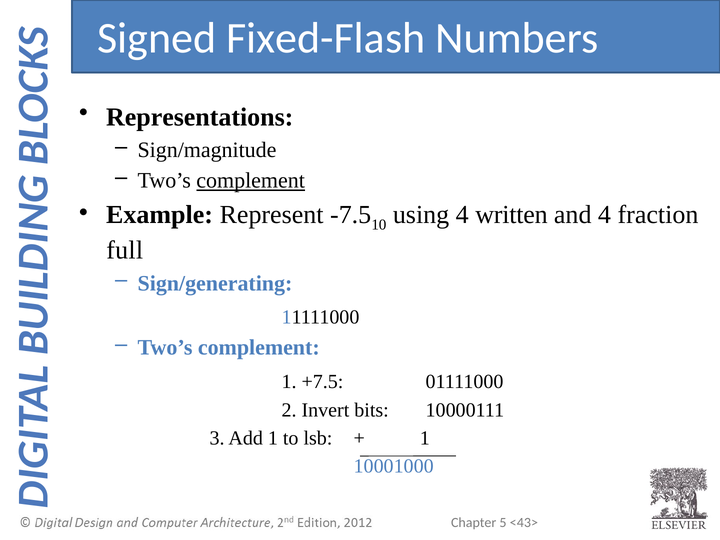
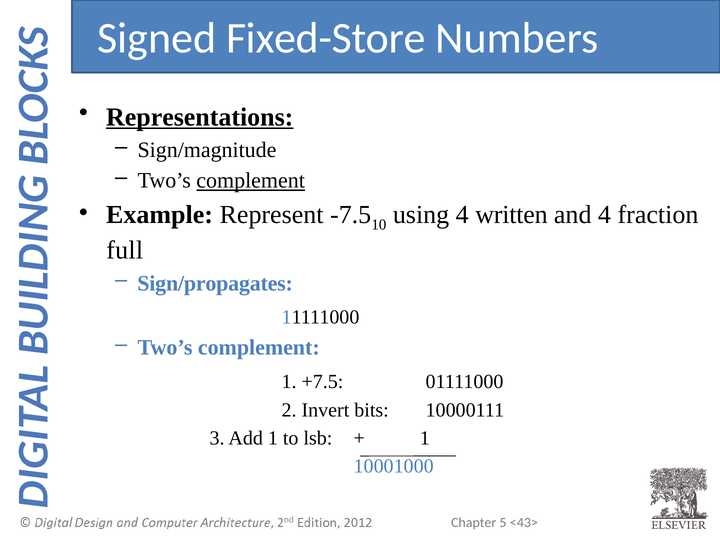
Fixed-Flash: Fixed-Flash -> Fixed-Store
Representations underline: none -> present
Sign/generating: Sign/generating -> Sign/propagates
